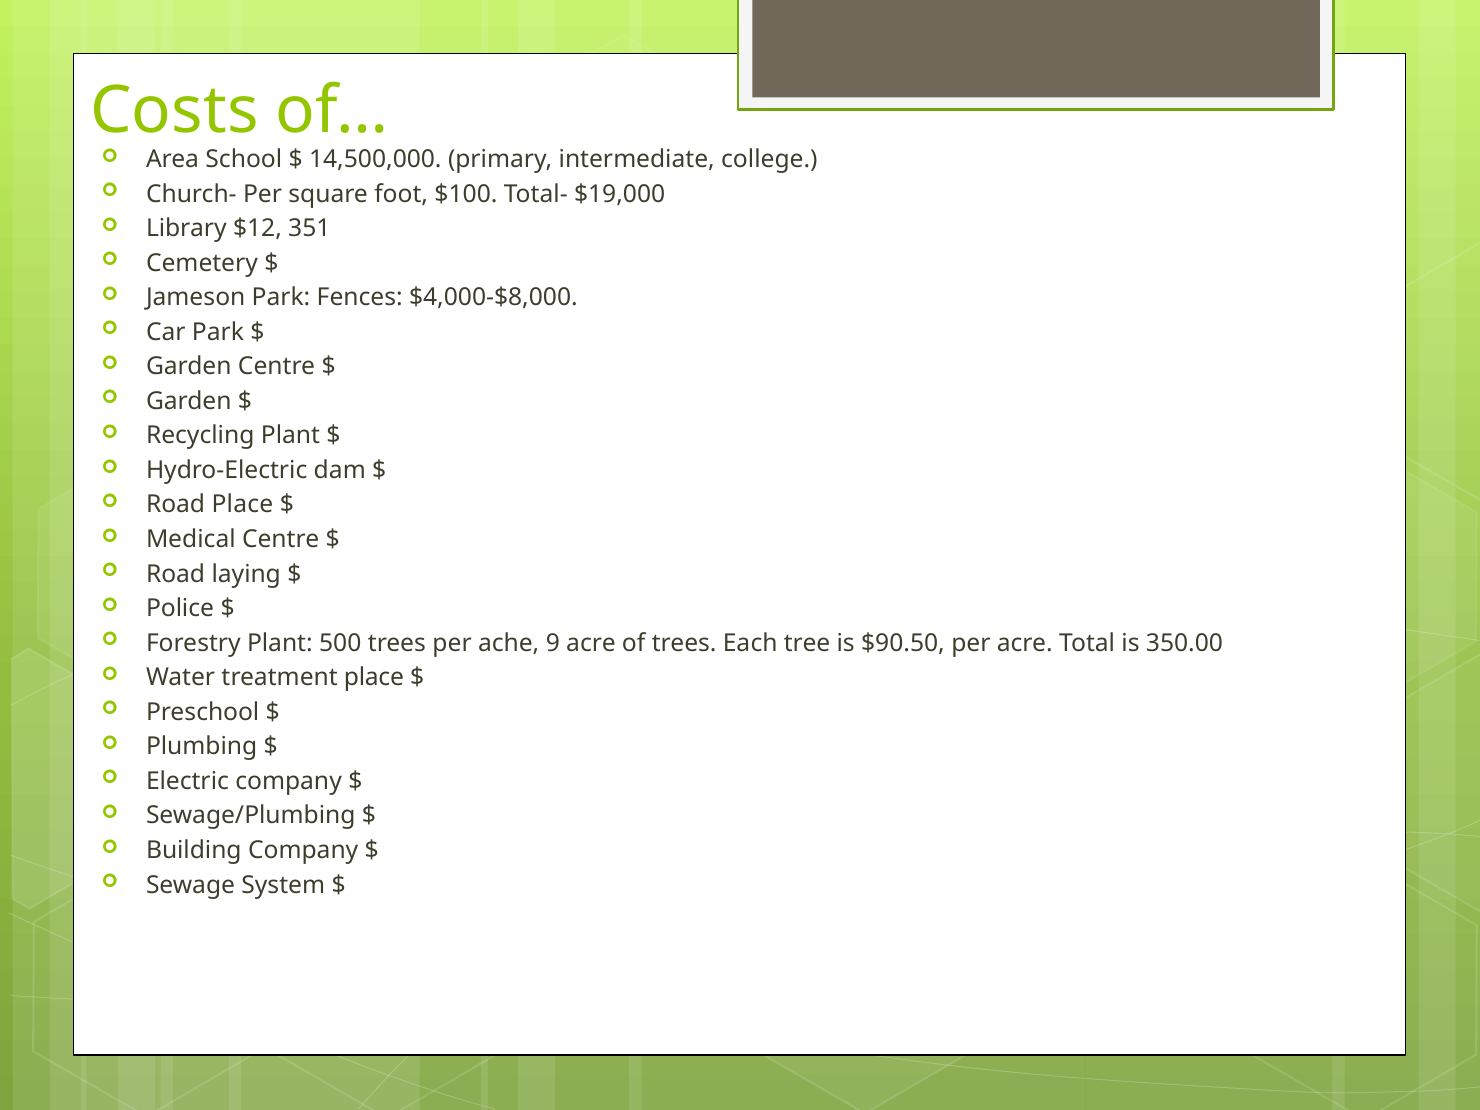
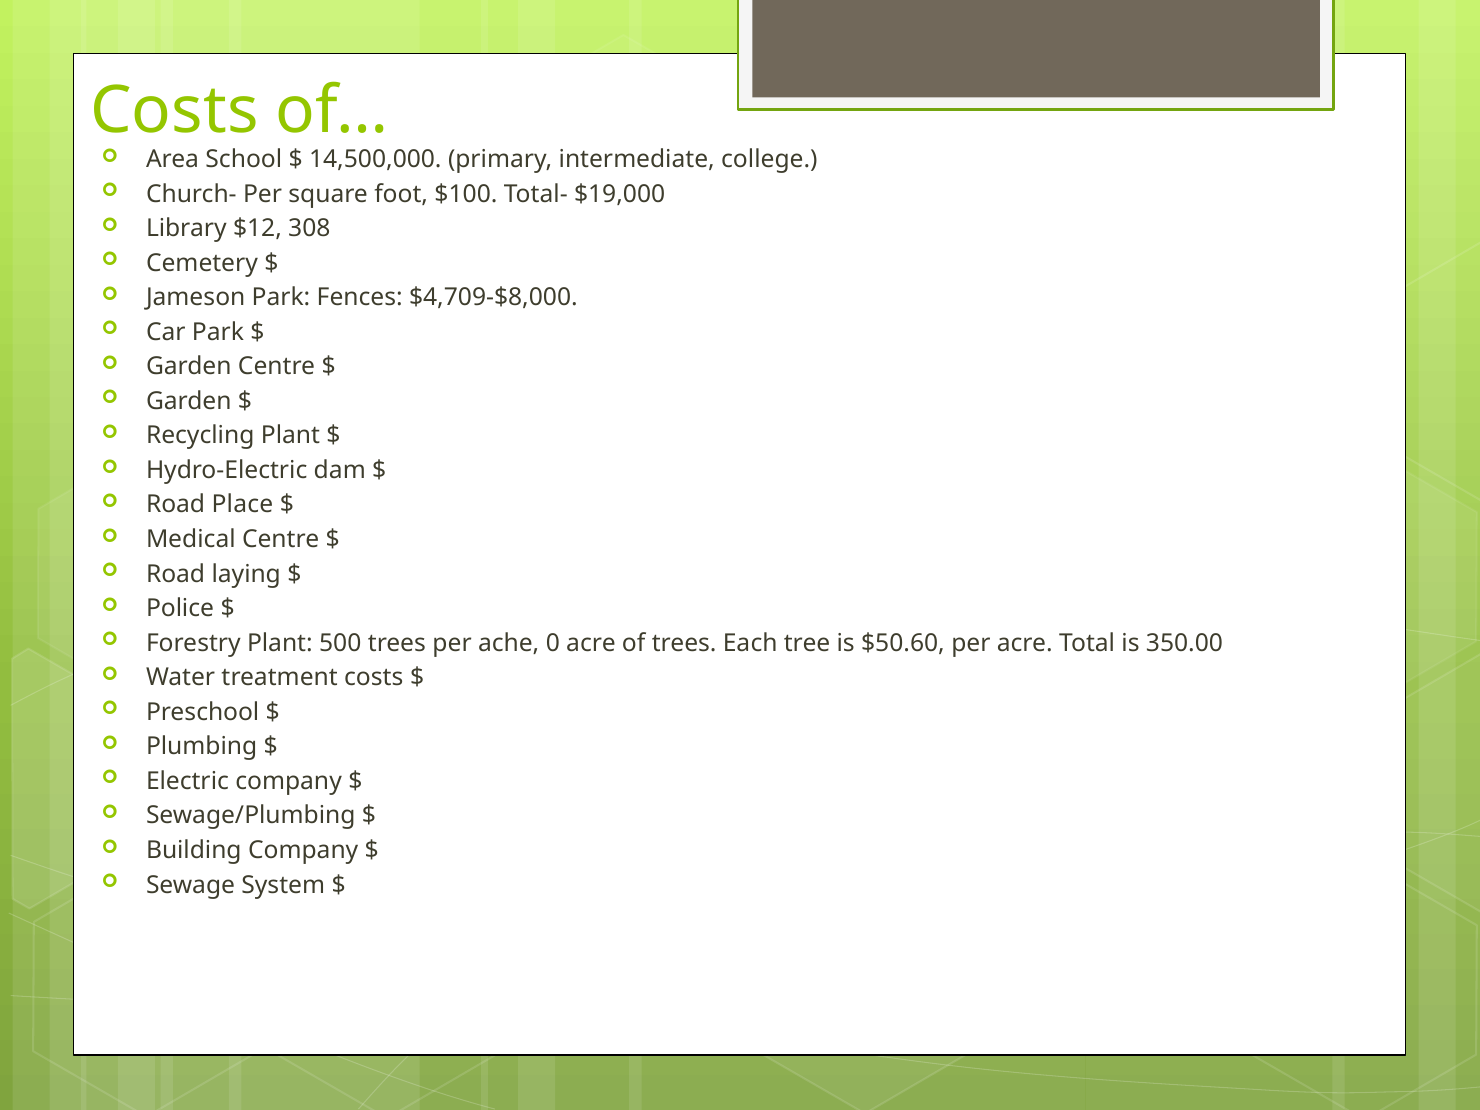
351: 351 -> 308
$4,000-$8,000: $4,000-$8,000 -> $4,709-$8,000
9: 9 -> 0
$90.50: $90.50 -> $50.60
treatment place: place -> costs
